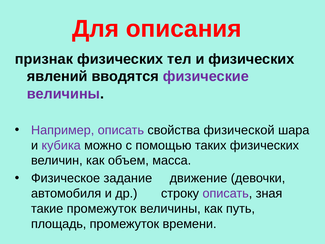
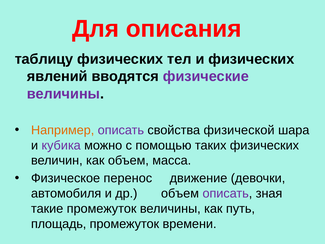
признак: признак -> таблицу
Например colour: purple -> orange
задание: задание -> перенос
др строку: строку -> объем
